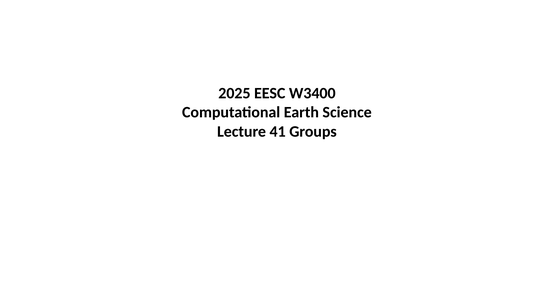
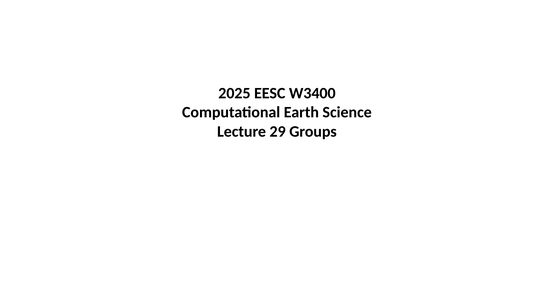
41: 41 -> 29
